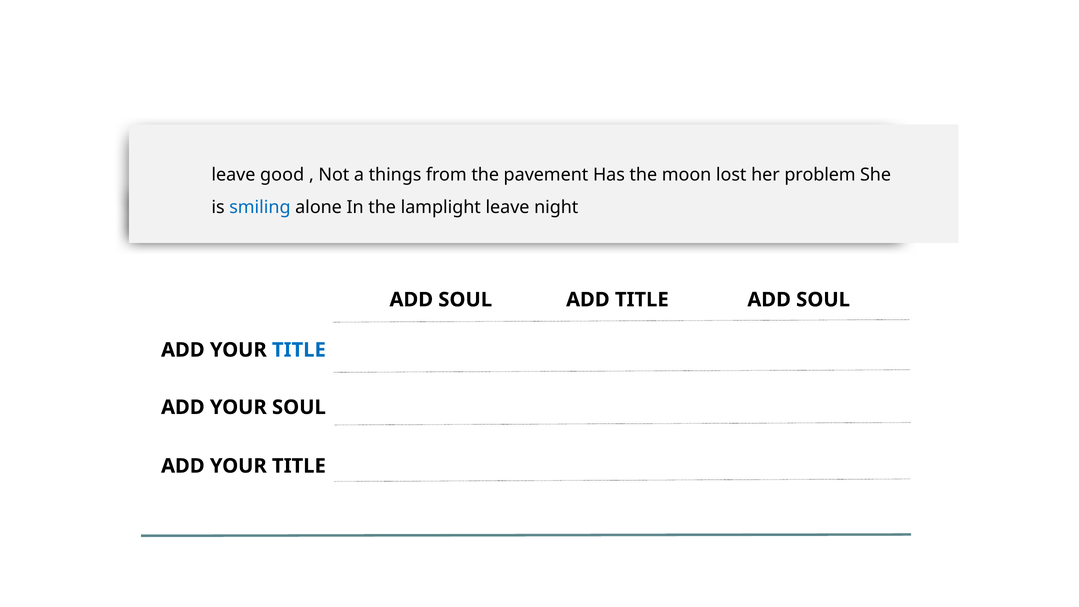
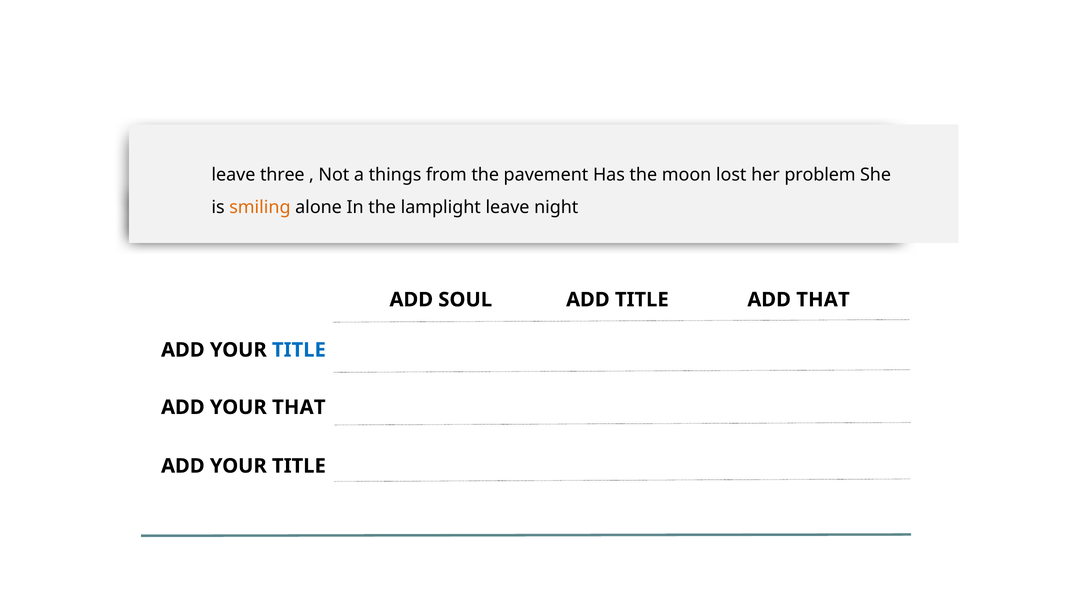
good: good -> three
smiling colour: blue -> orange
ADD TITLE ADD SOUL: SOUL -> THAT
YOUR SOUL: SOUL -> THAT
